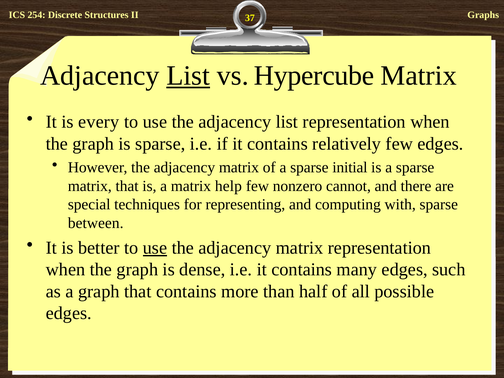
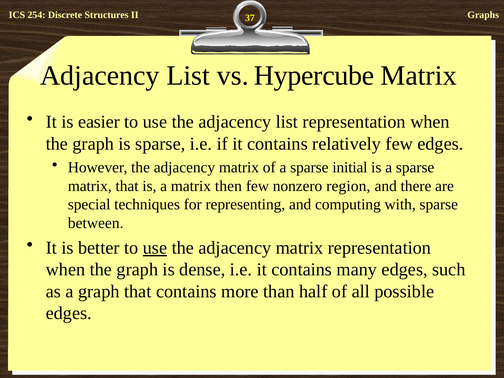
List at (188, 76) underline: present -> none
every: every -> easier
help: help -> then
cannot: cannot -> region
